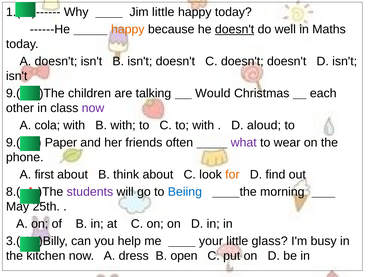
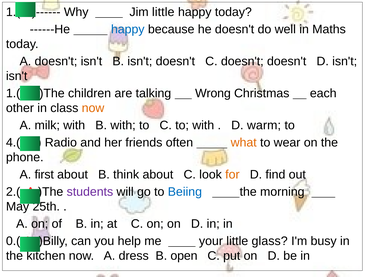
happy at (128, 29) colour: orange -> blue
doesn't at (235, 29) underline: present -> none
9.( at (13, 93): 9.( -> 1.(
Would: Would -> Wrong
now at (93, 108) colour: purple -> orange
cola: cola -> milk
aloud: aloud -> warm
9.( at (13, 142): 9.( -> 4.(
Paper: Paper -> Radio
what colour: purple -> orange
8.(: 8.( -> 2.(
3.(: 3.( -> 0.(
